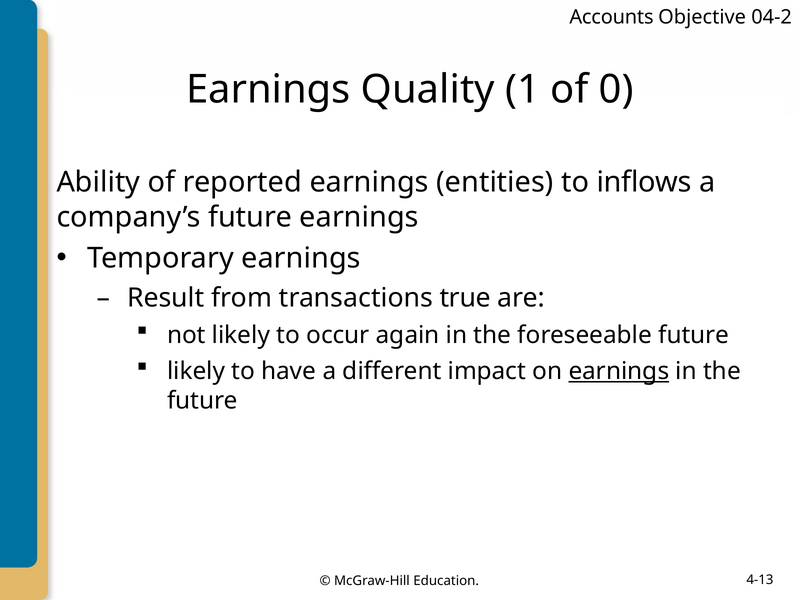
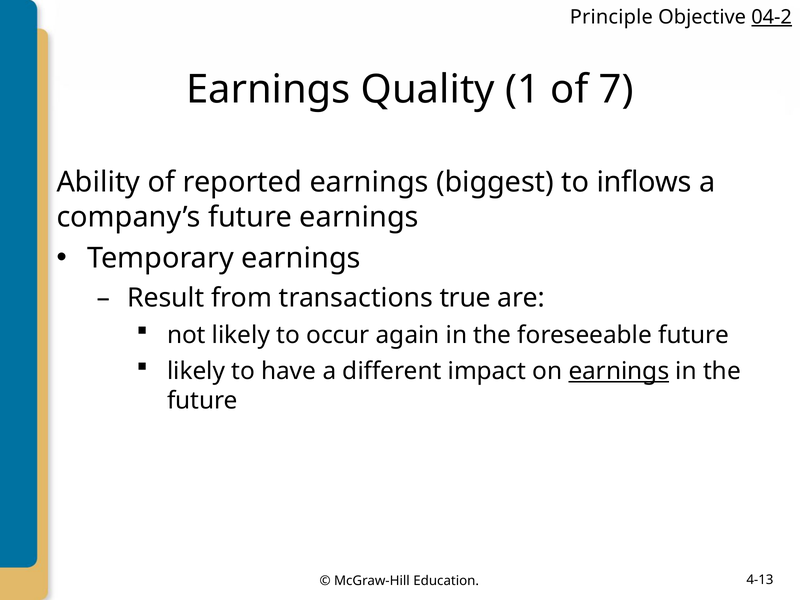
Accounts: Accounts -> Principle
04-2 underline: none -> present
0: 0 -> 7
entities: entities -> biggest
